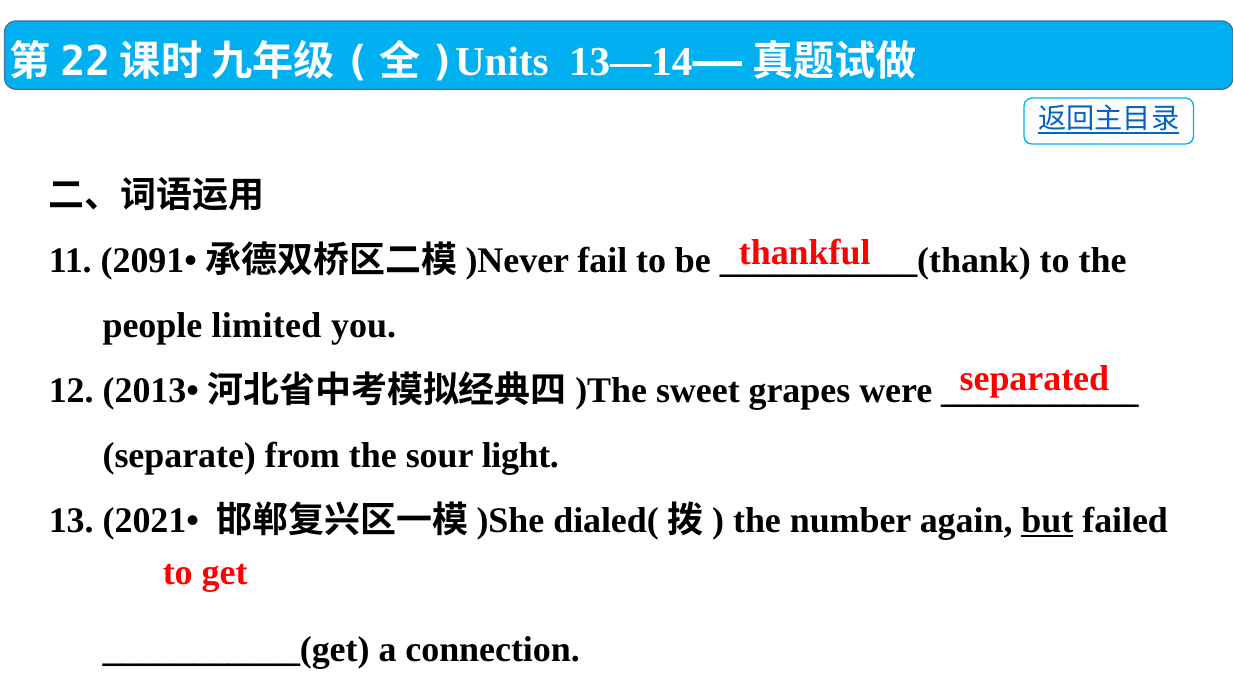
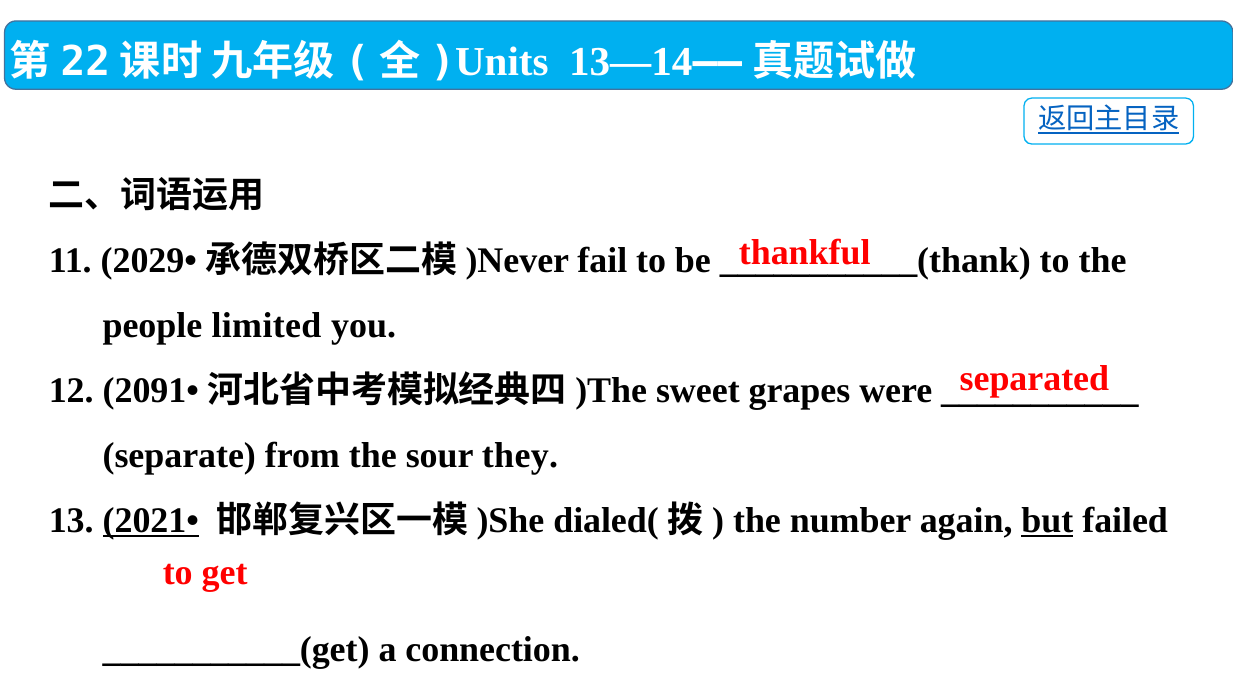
2091•: 2091• -> 2029•
2013•: 2013• -> 2091•
light: light -> they
2021• underline: none -> present
